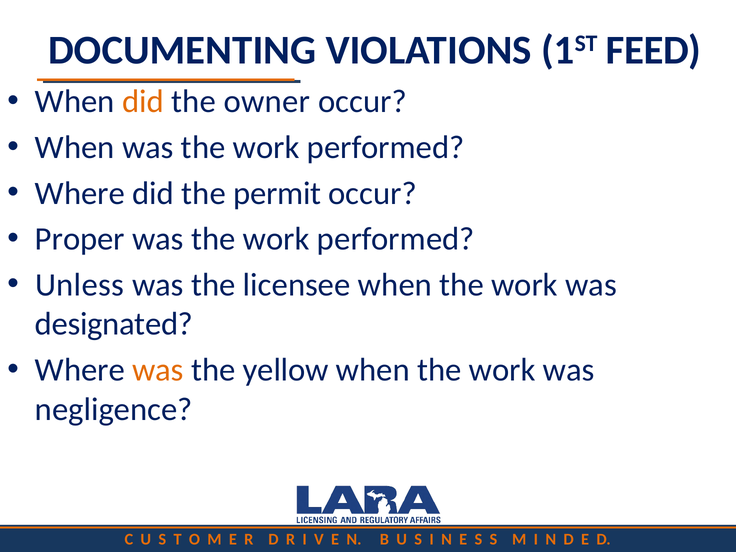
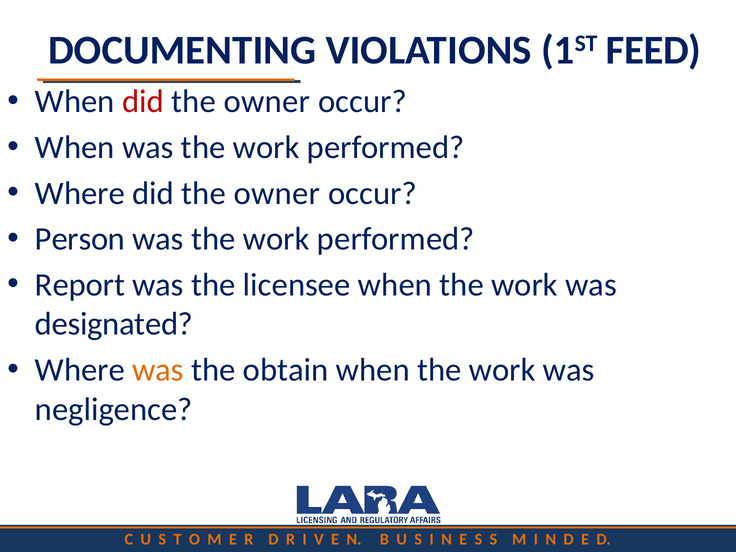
did at (143, 102) colour: orange -> red
Where did the permit: permit -> owner
Proper: Proper -> Person
Unless: Unless -> Report
yellow: yellow -> obtain
